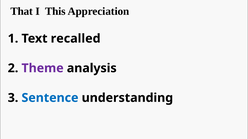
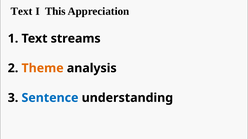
That at (22, 11): That -> Text
recalled: recalled -> streams
Theme colour: purple -> orange
